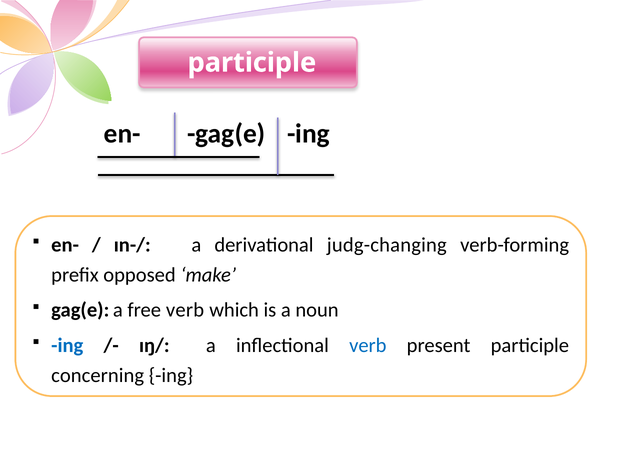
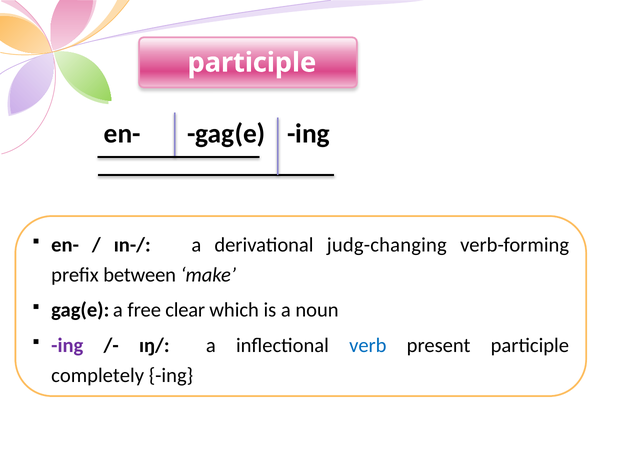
opposed: opposed -> between
free verb: verb -> clear
ing at (67, 345) colour: blue -> purple
concerning: concerning -> completely
